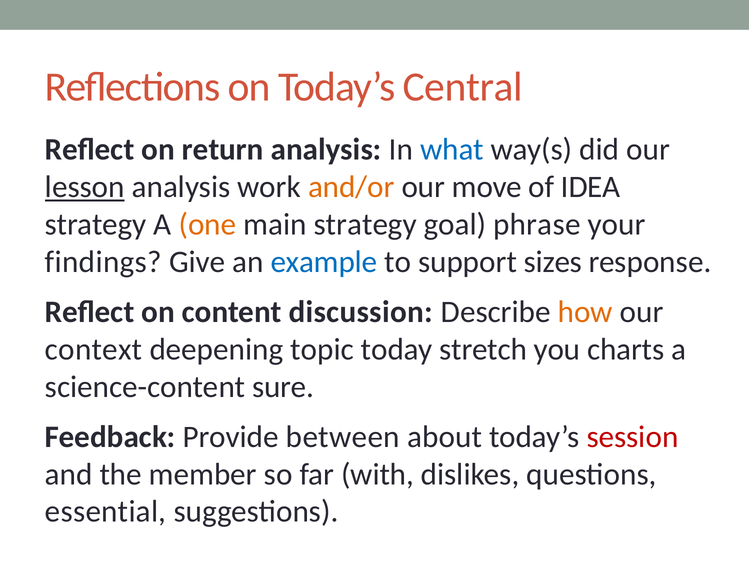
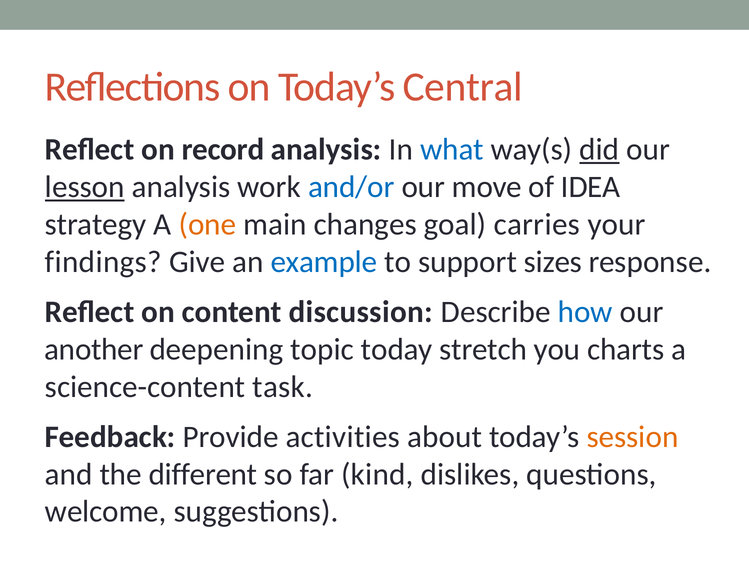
return: return -> record
did underline: none -> present
and/or colour: orange -> blue
main strategy: strategy -> changes
phrase: phrase -> carries
how colour: orange -> blue
context: context -> another
sure: sure -> task
between: between -> activities
session colour: red -> orange
member: member -> different
with: with -> kind
essential: essential -> welcome
